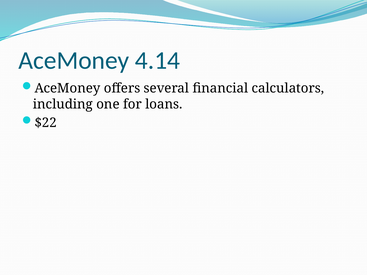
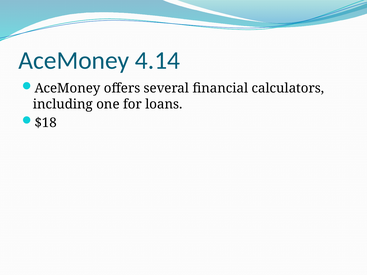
$22: $22 -> $18
